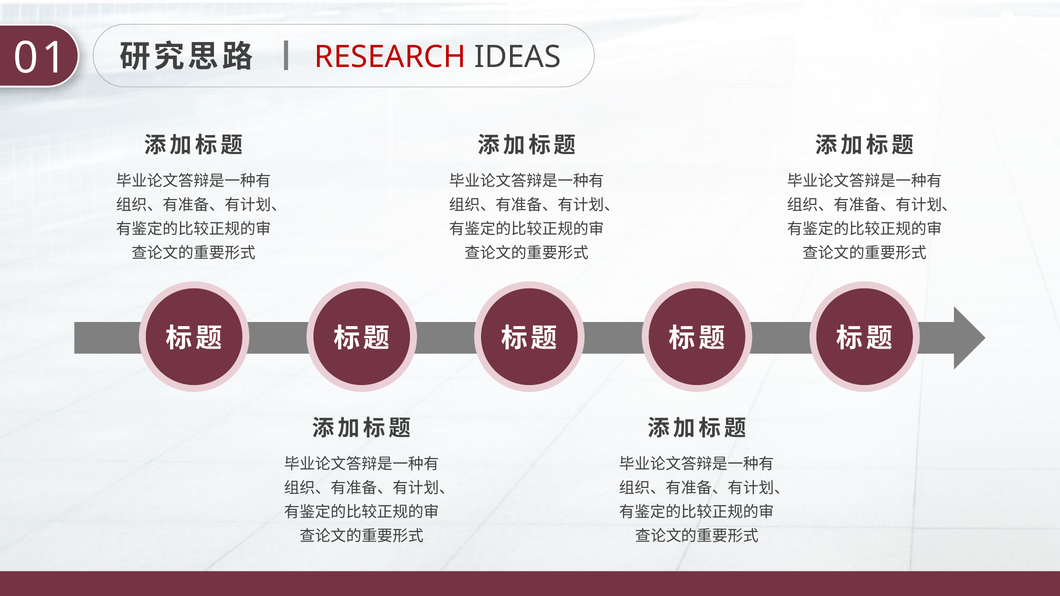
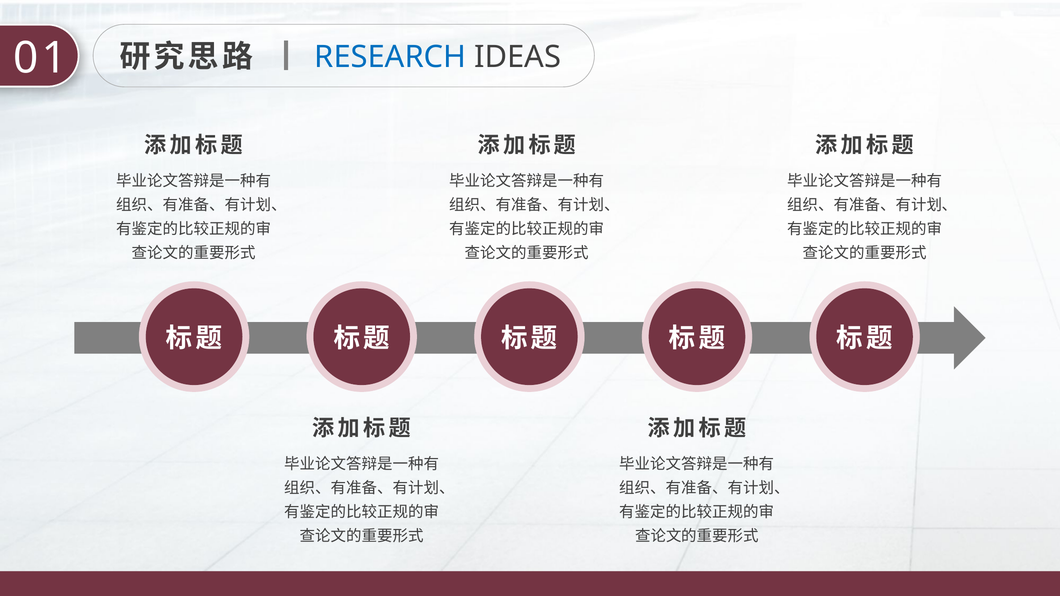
RESEARCH colour: red -> blue
